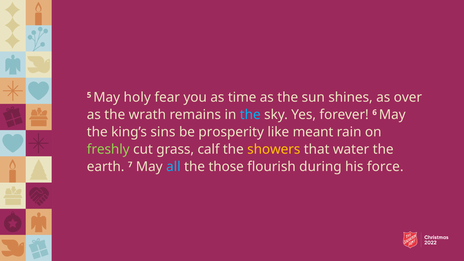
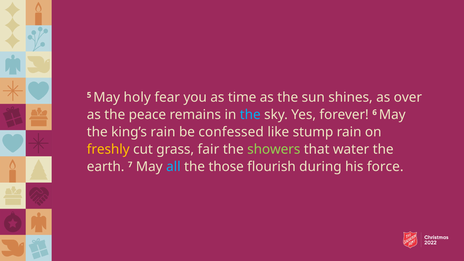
wrath: wrath -> peace
king’s sins: sins -> rain
prosperity: prosperity -> confessed
meant: meant -> stump
freshly colour: light green -> yellow
calf: calf -> fair
showers colour: yellow -> light green
